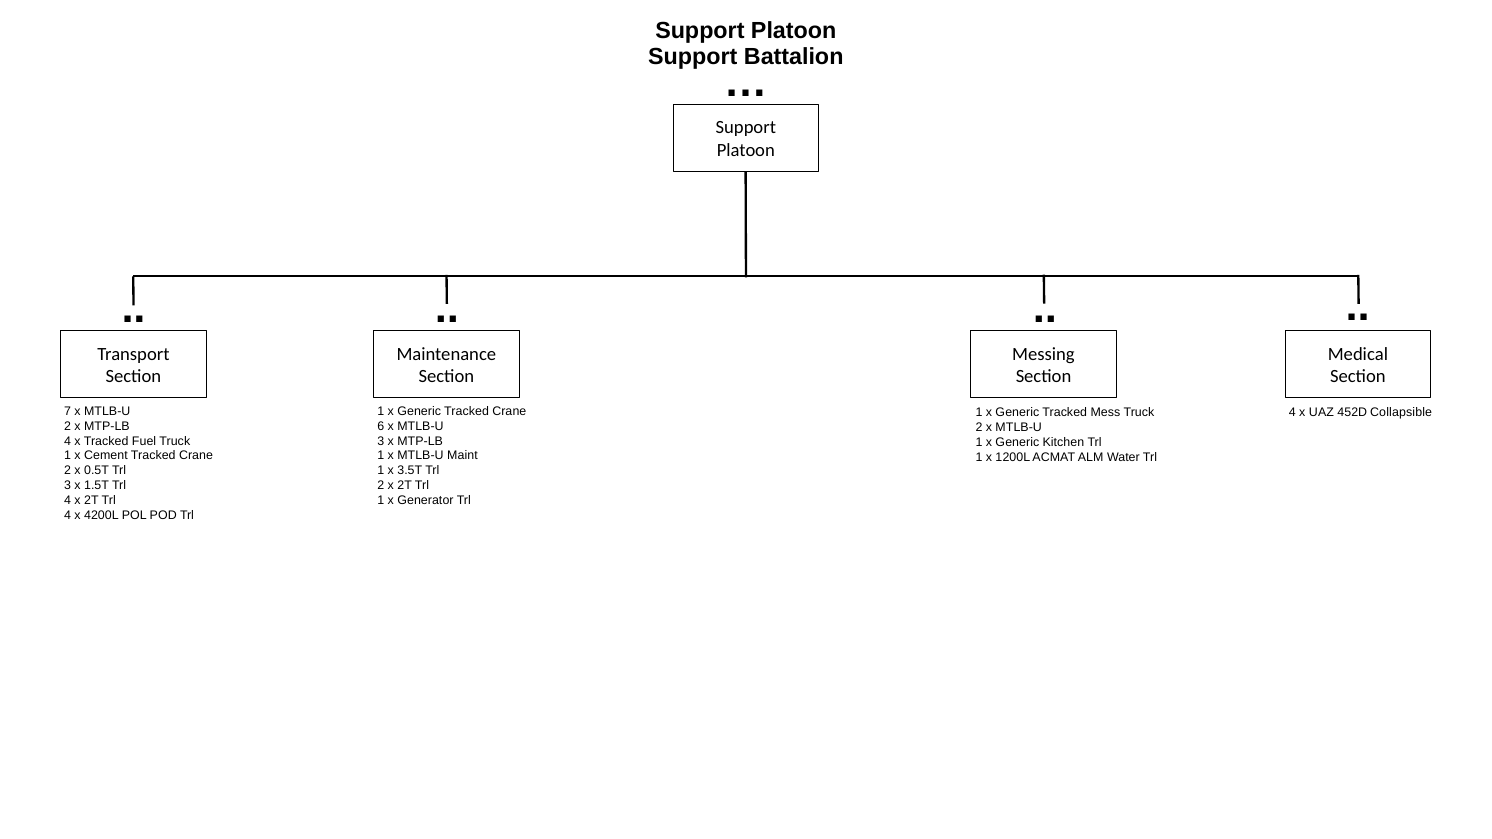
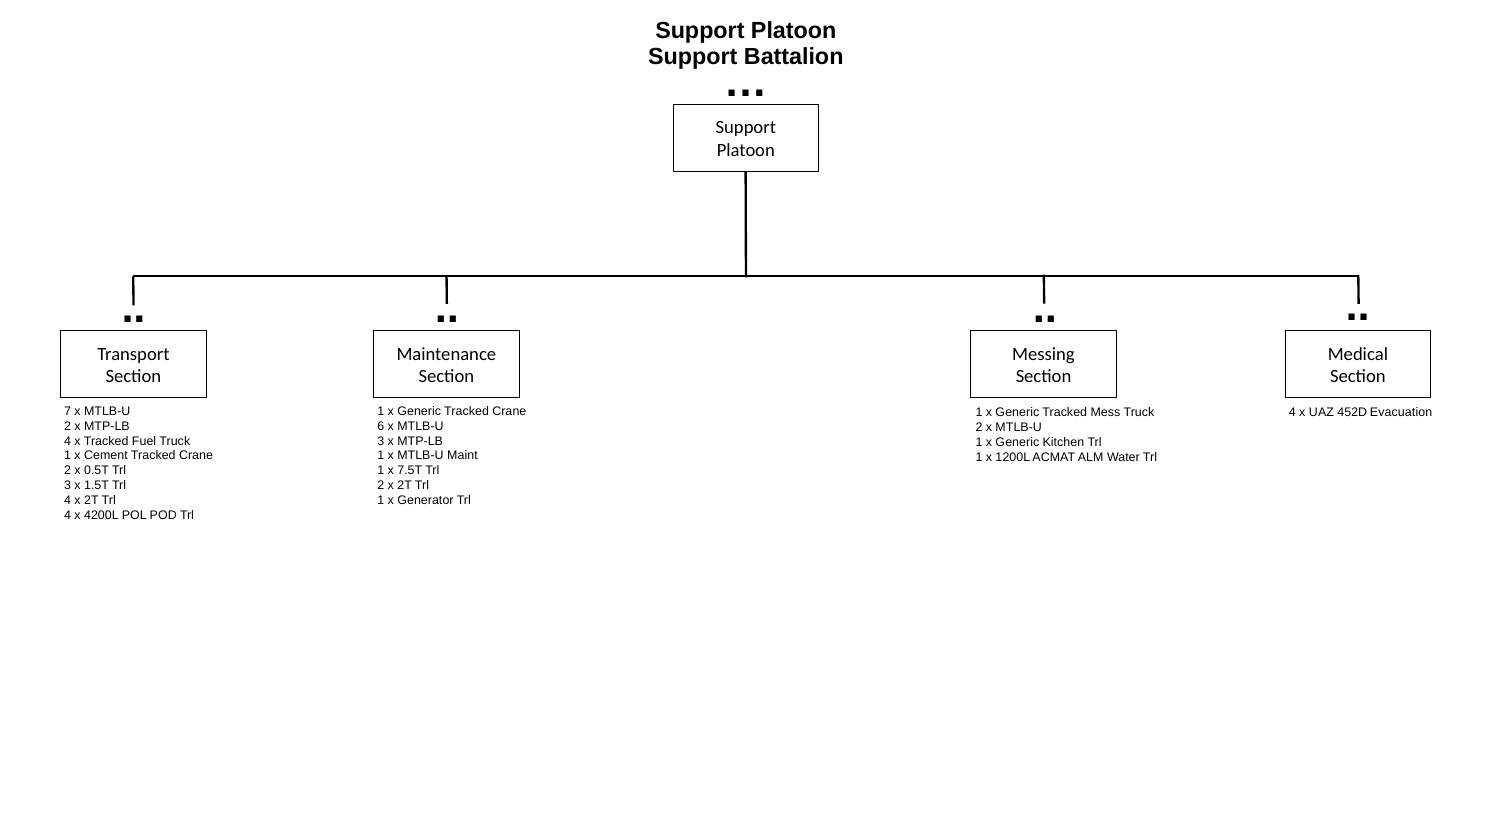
Collapsible: Collapsible -> Evacuation
3.5T: 3.5T -> 7.5T
